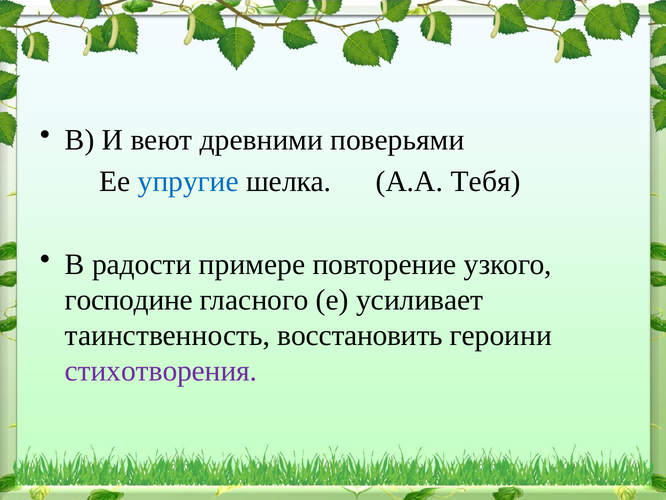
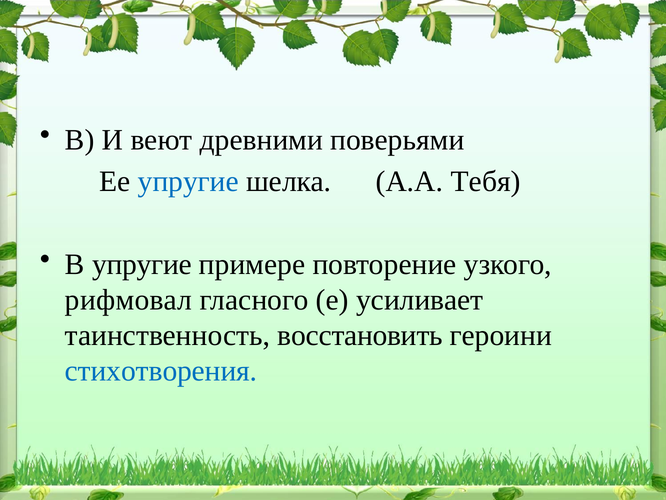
В радости: радости -> упругие
господине: господине -> рифмовал
стихотворения colour: purple -> blue
